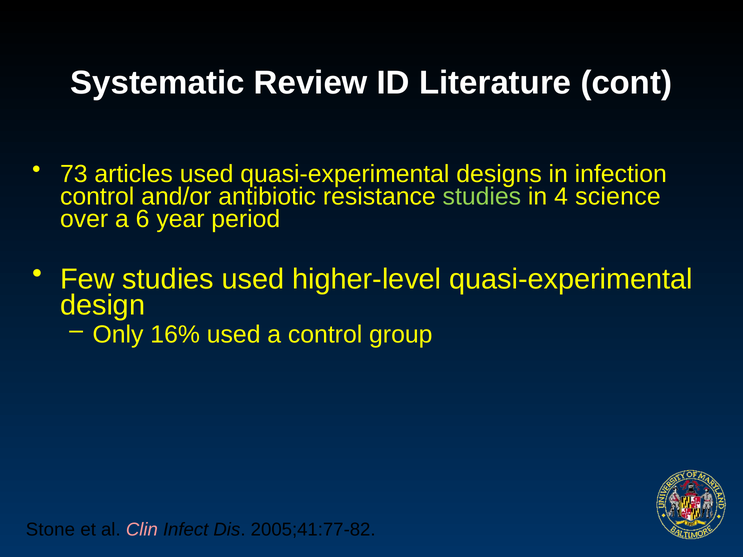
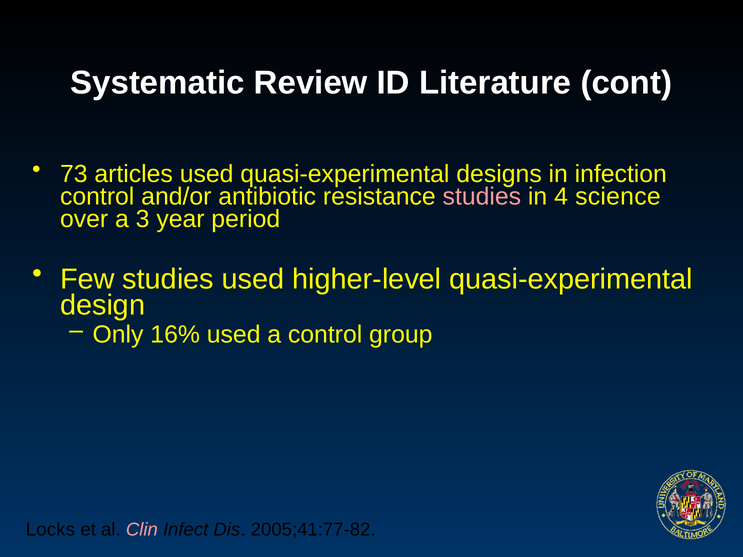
studies at (482, 197) colour: light green -> pink
6: 6 -> 3
Stone: Stone -> Locks
